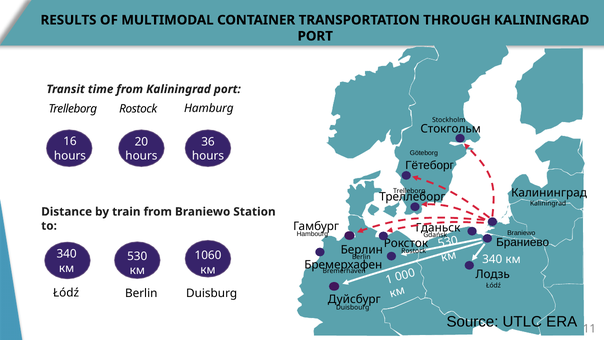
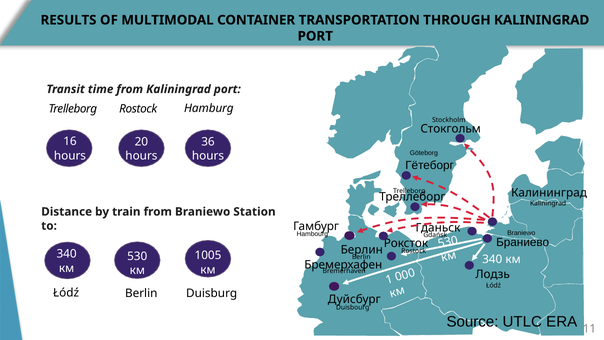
1060: 1060 -> 1005
